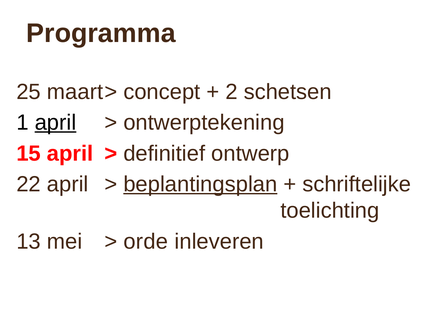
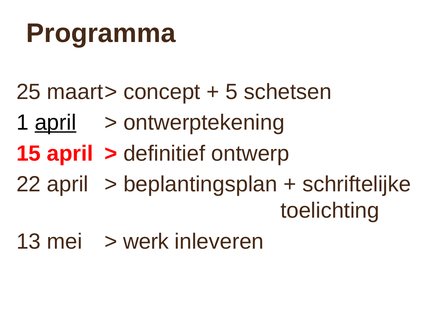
2: 2 -> 5
beplantingsplan underline: present -> none
orde: orde -> werk
